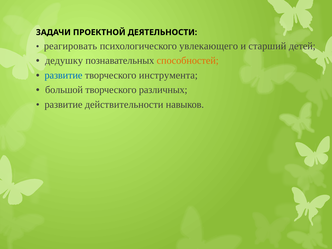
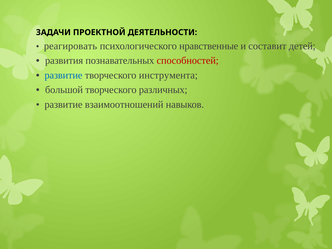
увлекающего: увлекающего -> нравственные
старший: старший -> составит
дедушку: дедушку -> развития
способностей colour: orange -> red
действительности: действительности -> взаимоотношений
